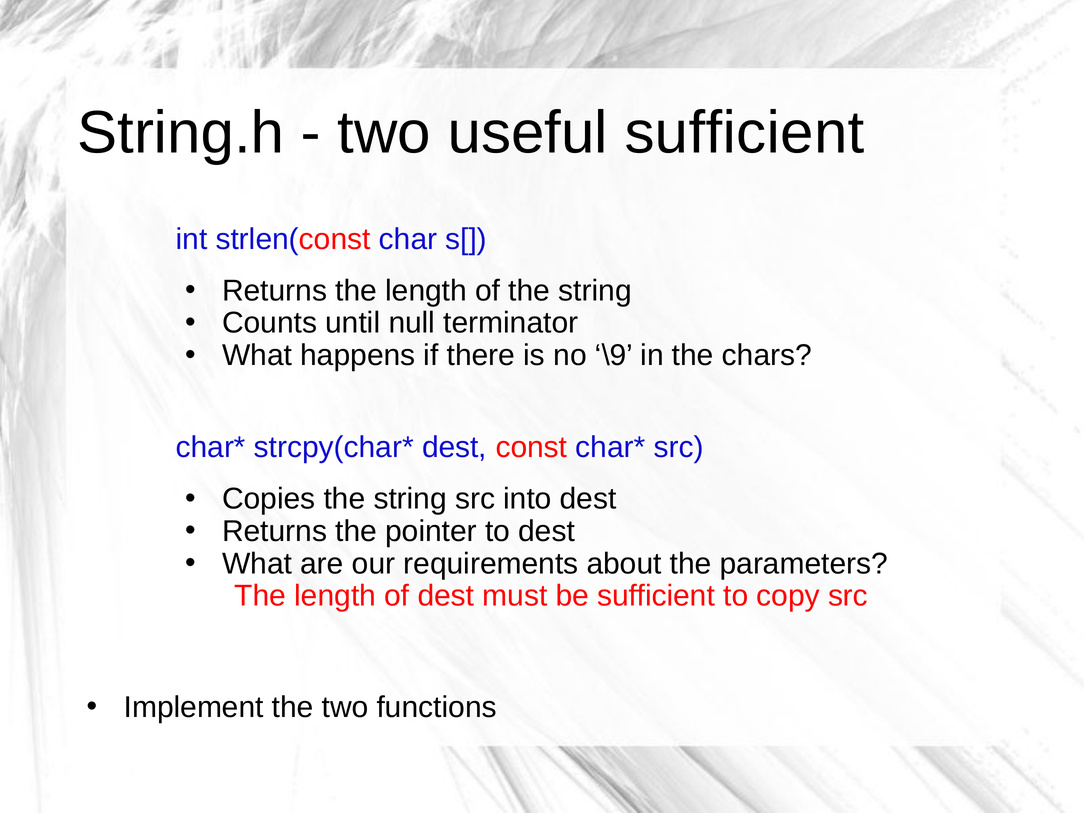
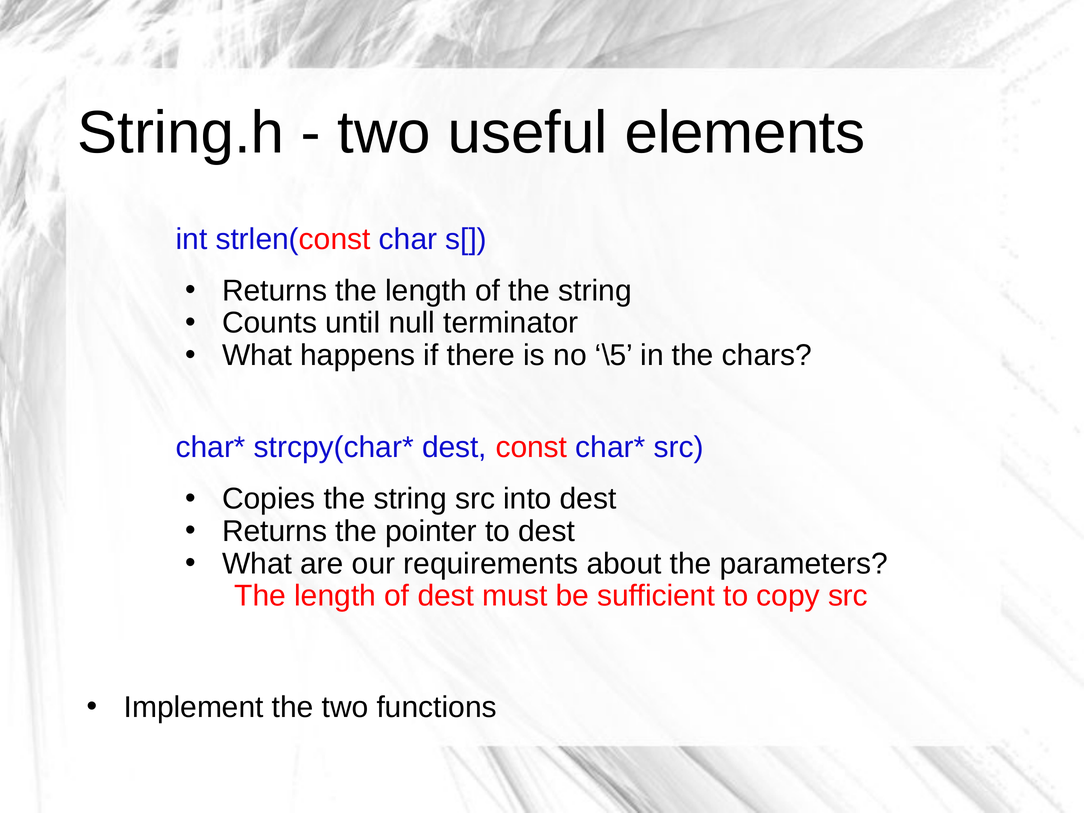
useful sufficient: sufficient -> elements
\9: \9 -> \5
